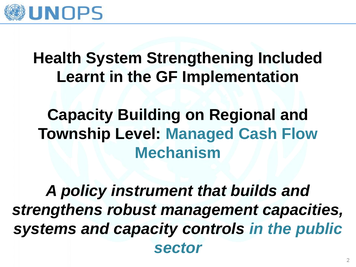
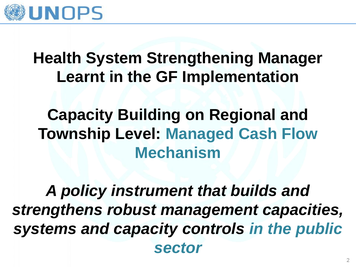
Included: Included -> Manager
